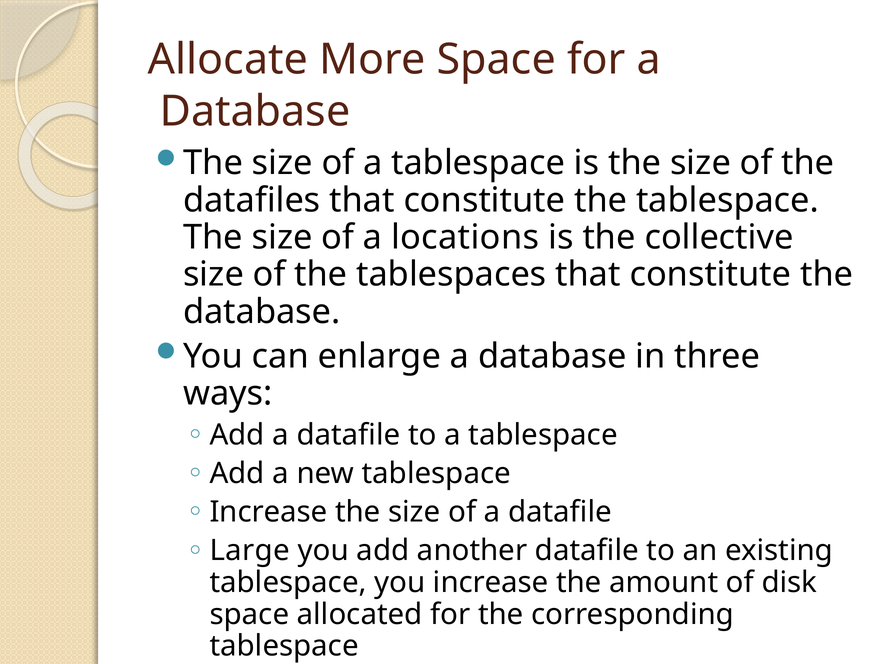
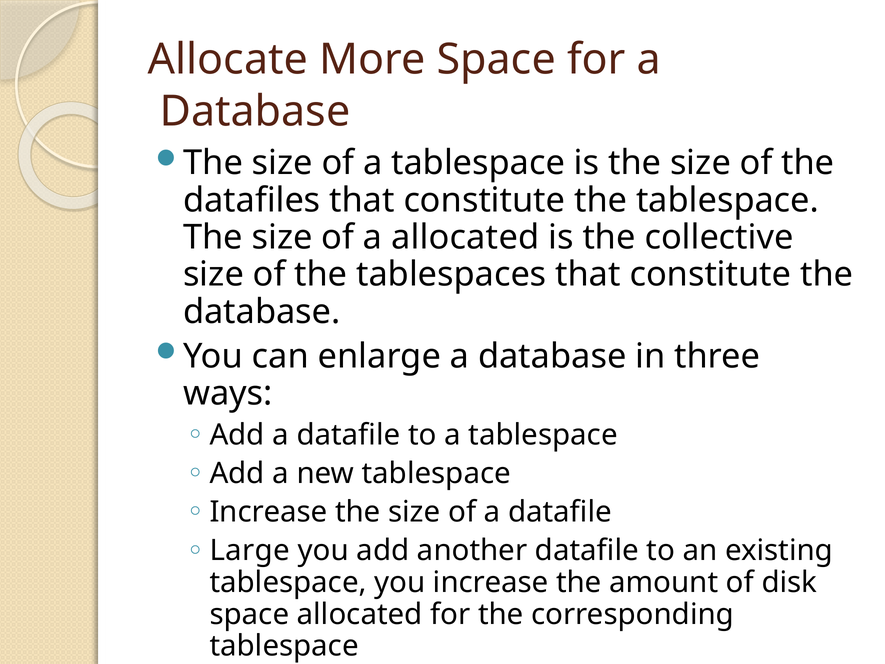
a locations: locations -> allocated
